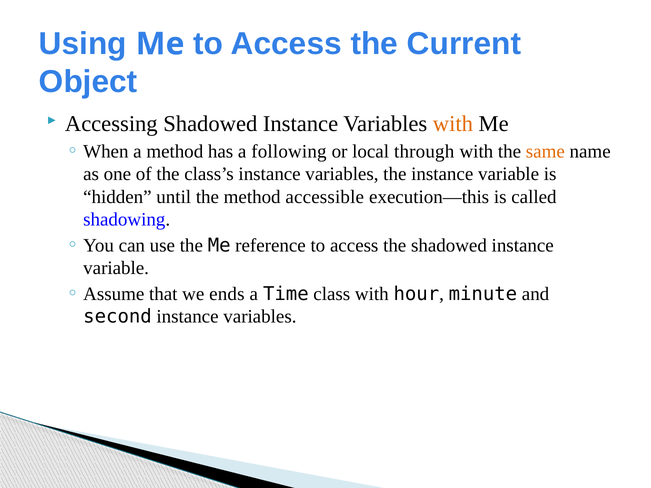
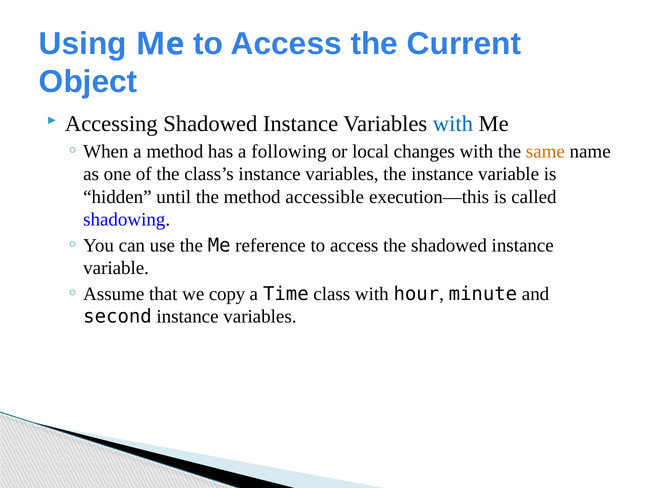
with at (453, 124) colour: orange -> blue
through: through -> changes
ends: ends -> copy
